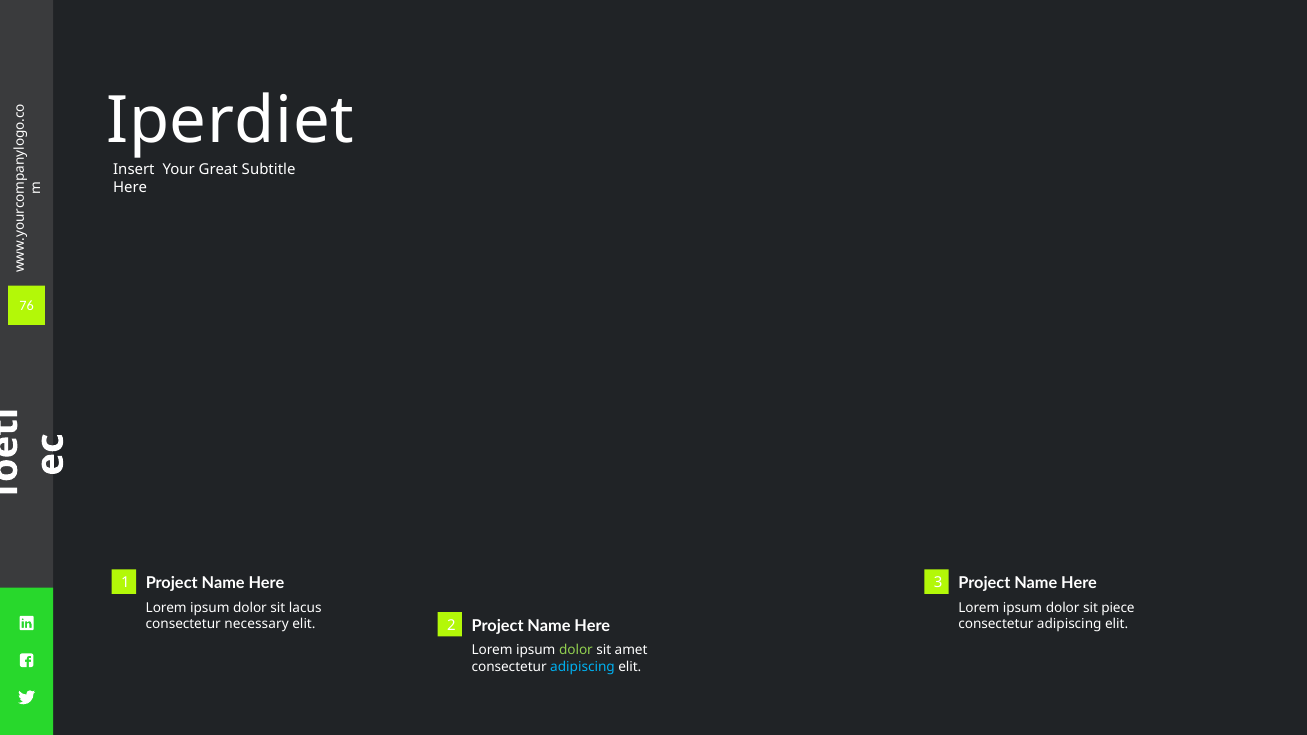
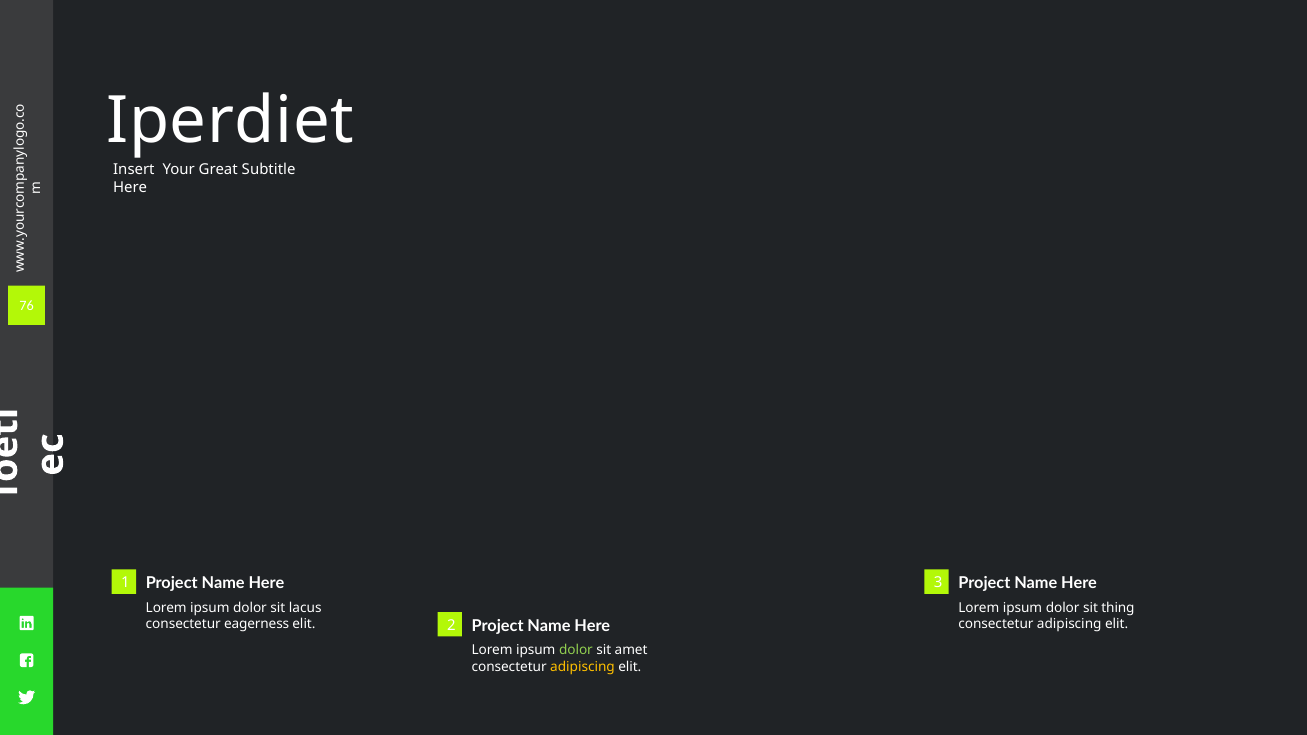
piece: piece -> thing
necessary: necessary -> eagerness
adipiscing at (583, 667) colour: light blue -> yellow
